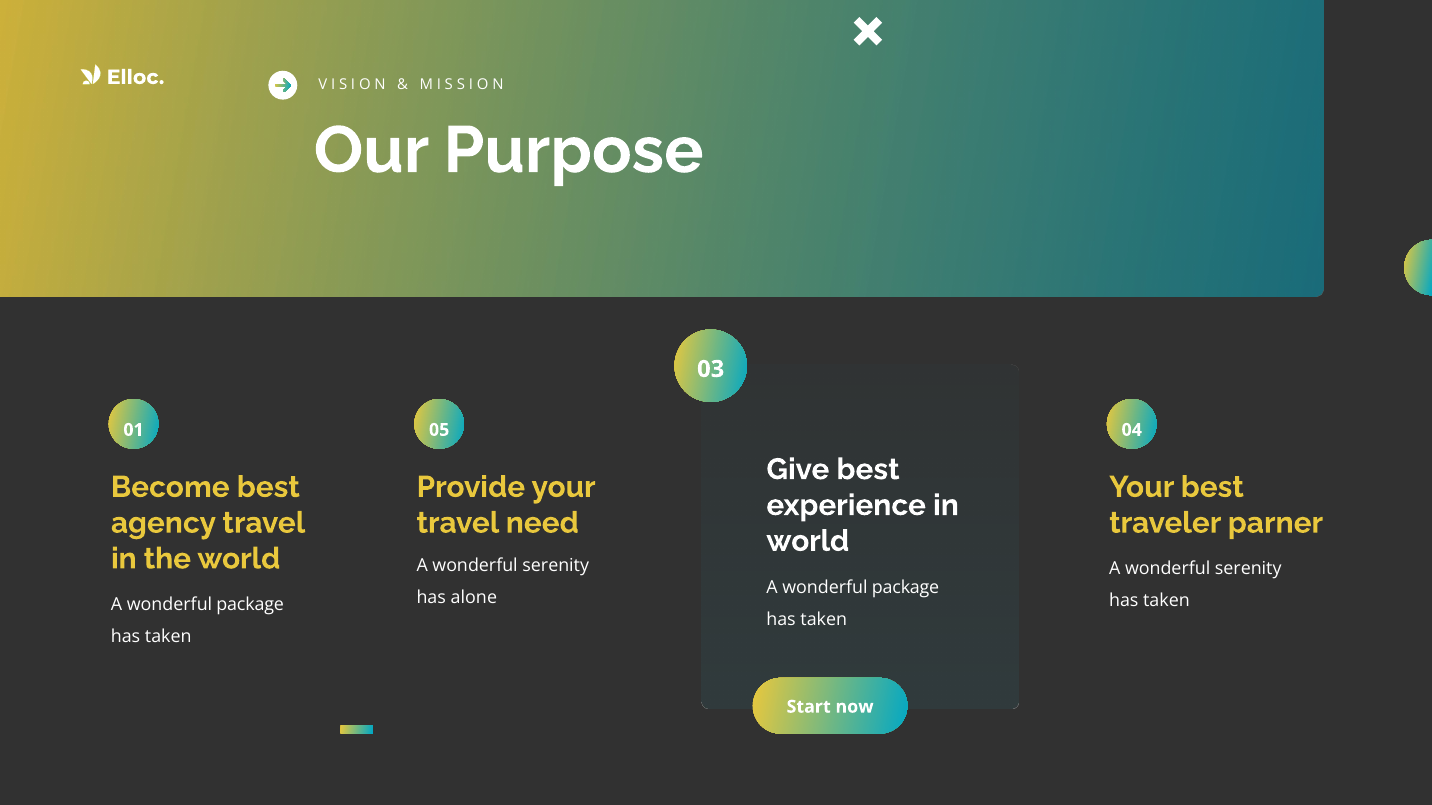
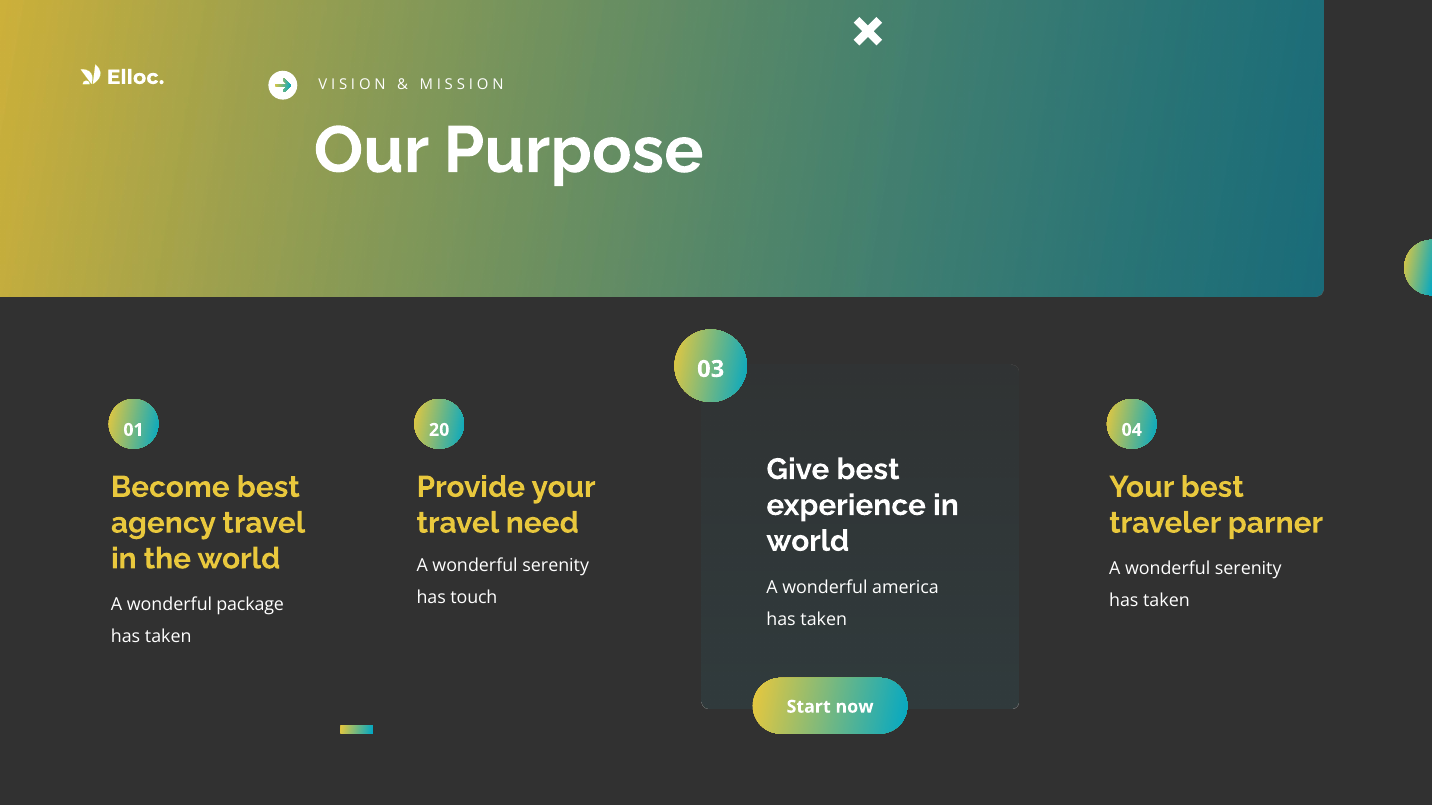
05: 05 -> 20
package at (906, 588): package -> america
alone: alone -> touch
